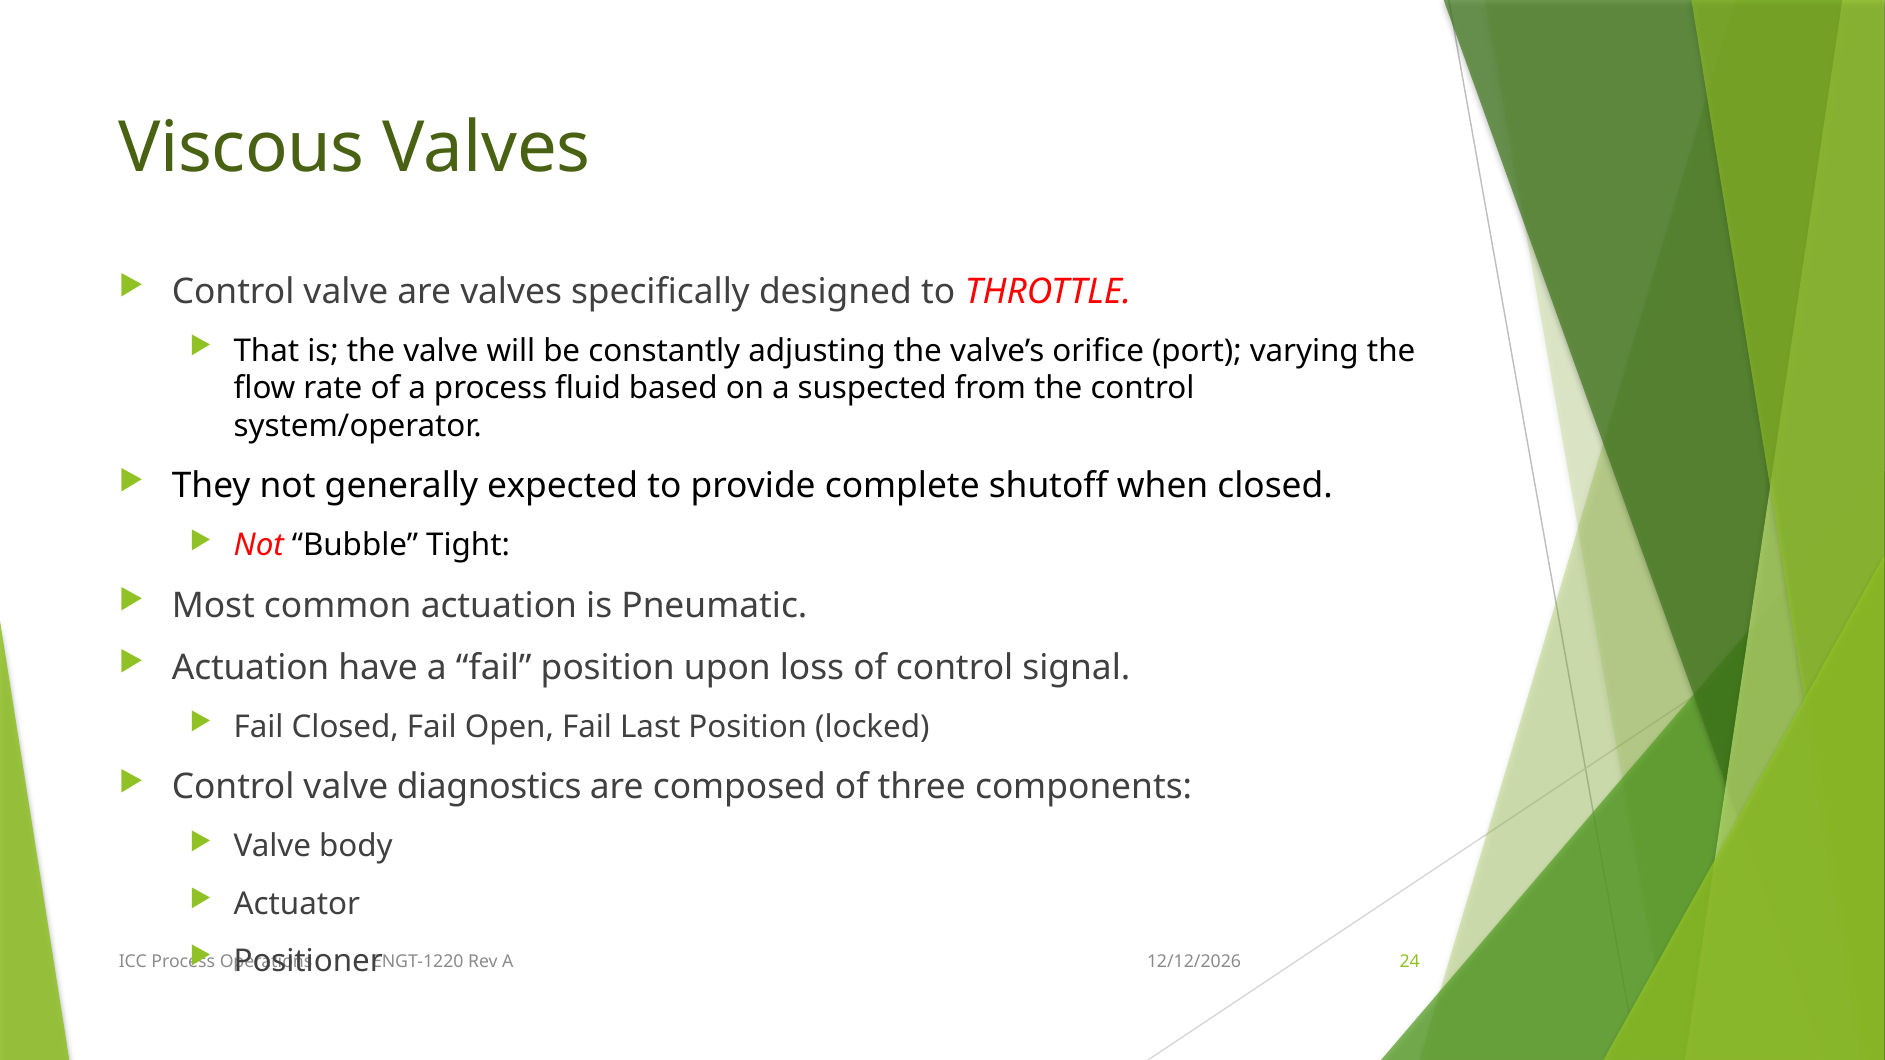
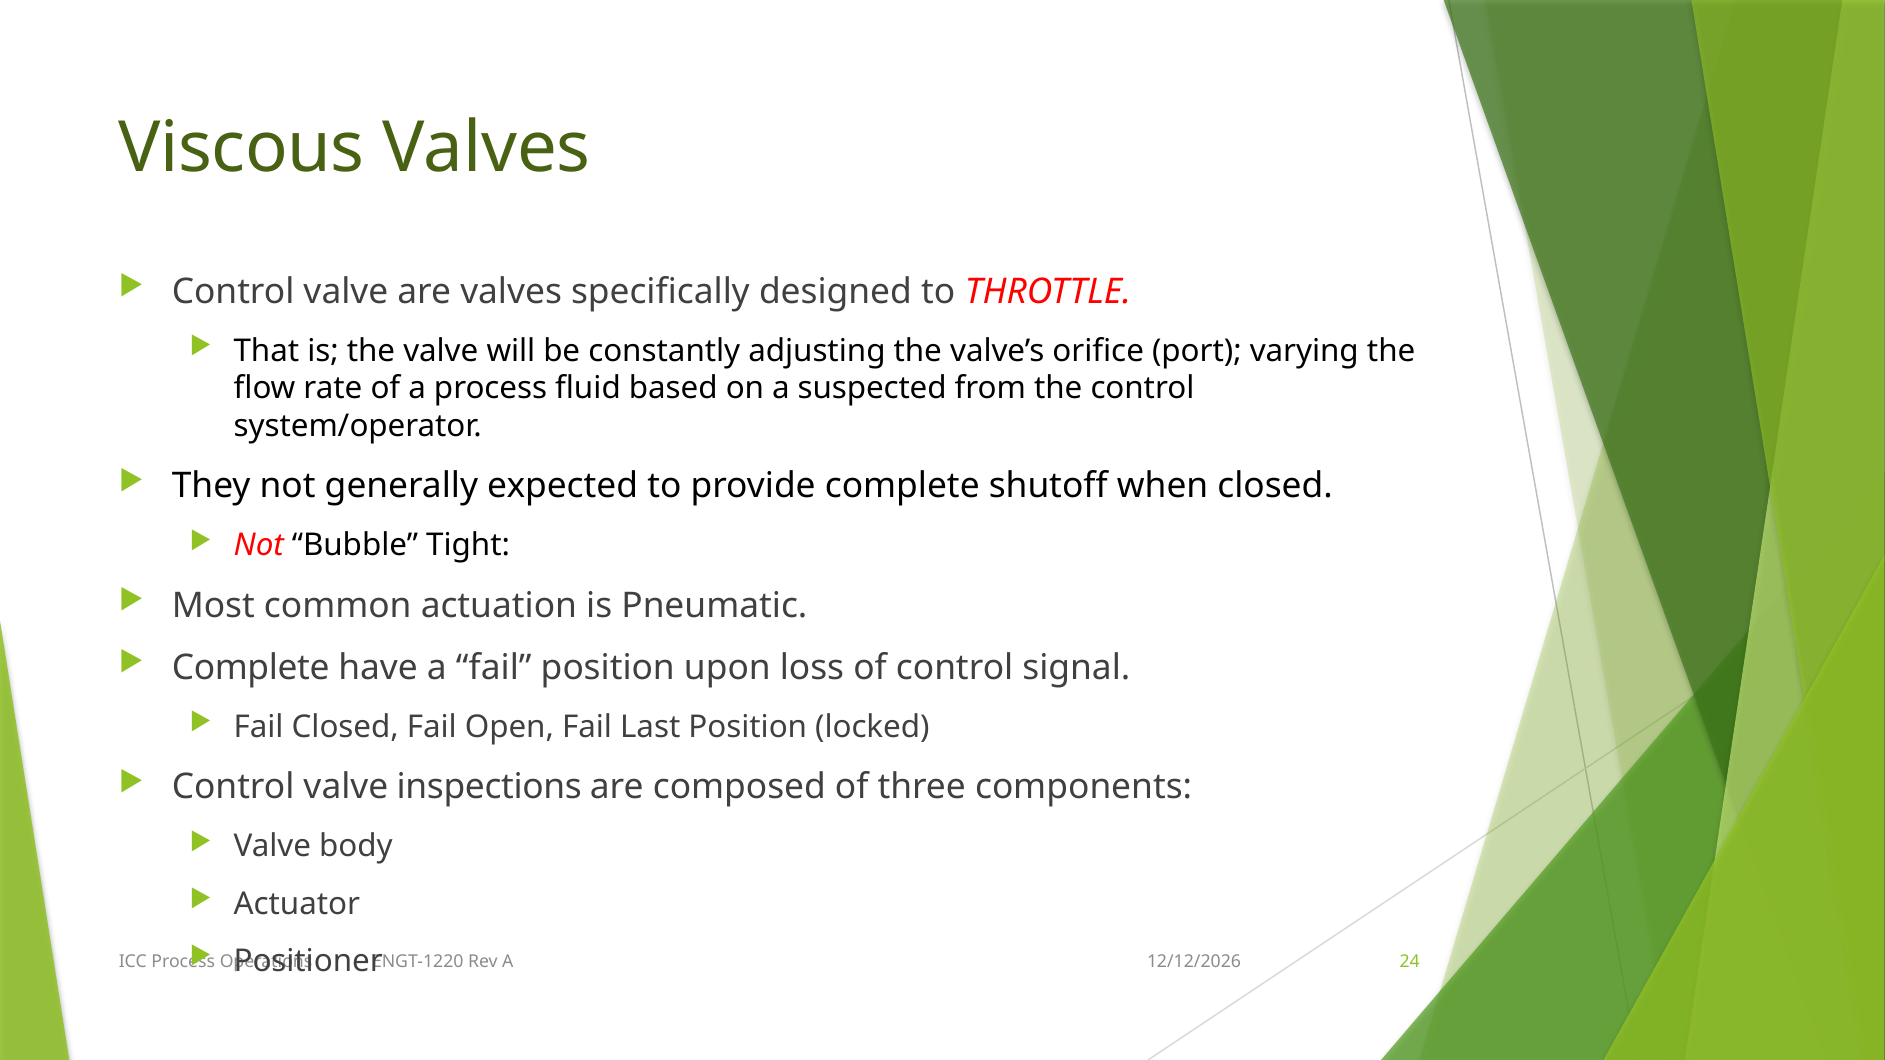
Actuation at (251, 668): Actuation -> Complete
diagnostics: diagnostics -> inspections
